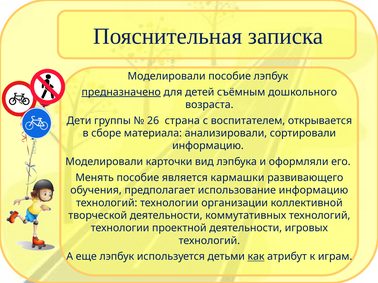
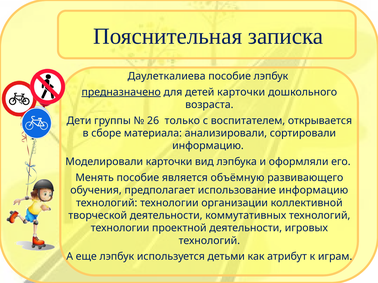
Моделировали at (167, 76): Моделировали -> Даулеткалиева
детей съёмным: съёмным -> карточки
страна: страна -> только
кармашки: кармашки -> объёмную
как underline: present -> none
